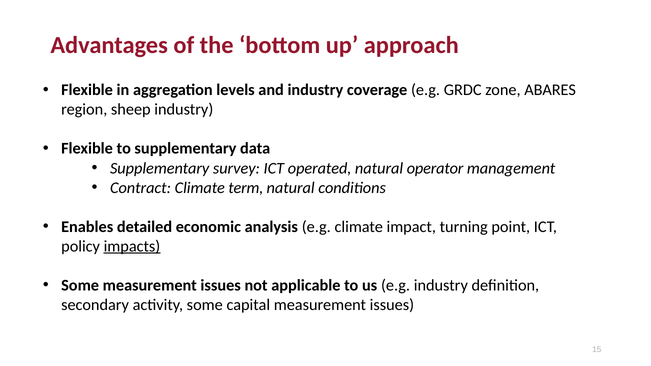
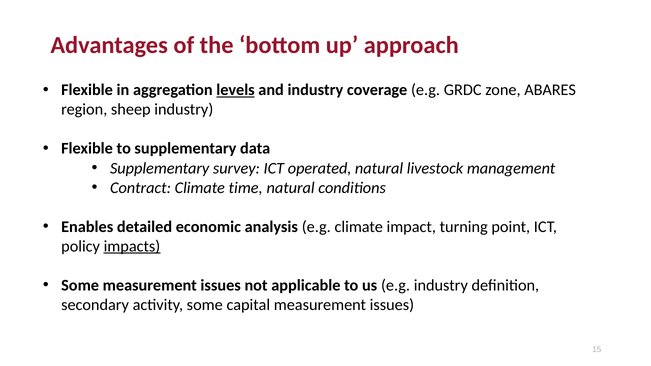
levels underline: none -> present
operator: operator -> livestock
term: term -> time
